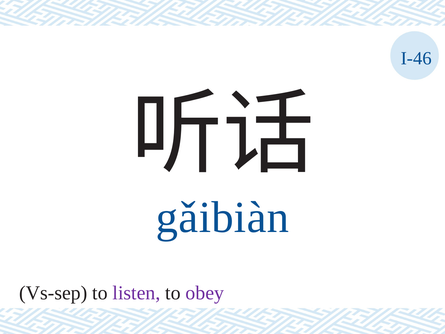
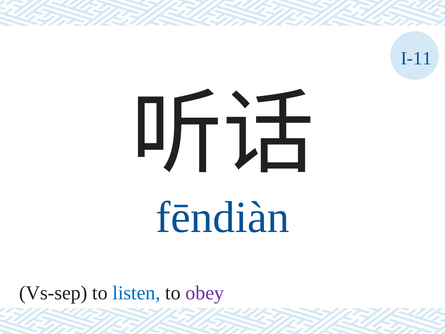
I-46: I-46 -> I-11
gǎibiàn: gǎibiàn -> fēndiàn
listen colour: purple -> blue
